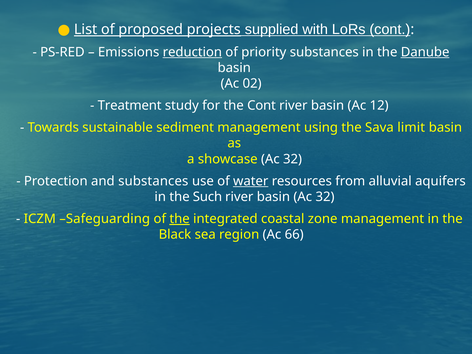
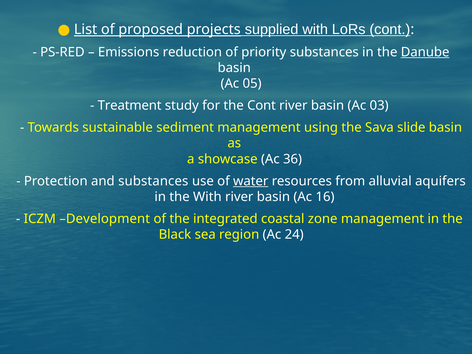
reduction underline: present -> none
02: 02 -> 05
12: 12 -> 03
limit: limit -> slide
showcase Ac 32: 32 -> 36
the Such: Such -> With
basin Ac 32: 32 -> 16
Safeguarding: Safeguarding -> Development
the at (180, 219) underline: present -> none
66: 66 -> 24
